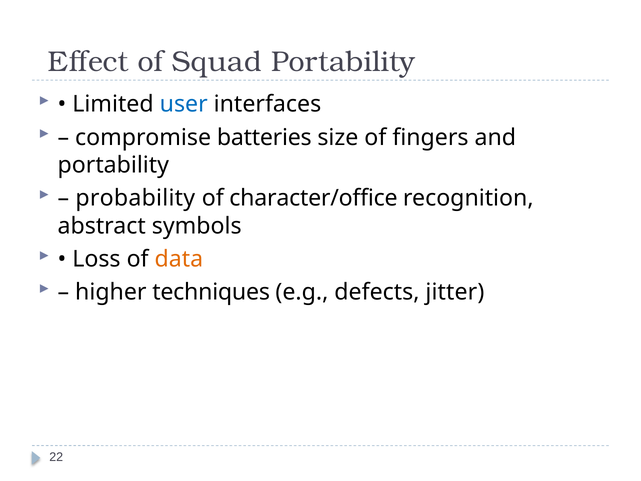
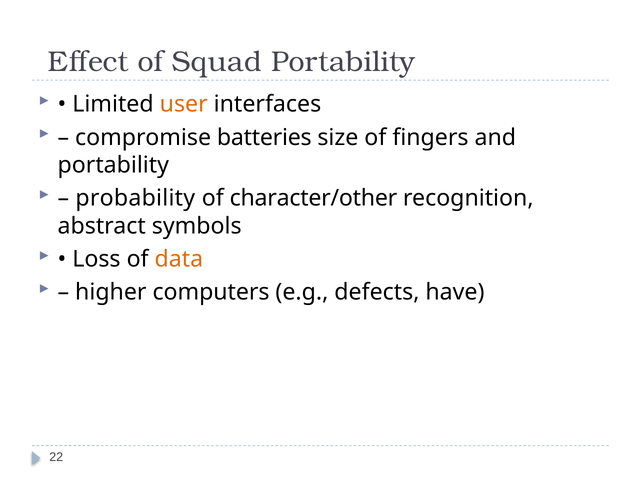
user colour: blue -> orange
character/office: character/office -> character/other
techniques: techniques -> computers
jitter: jitter -> have
